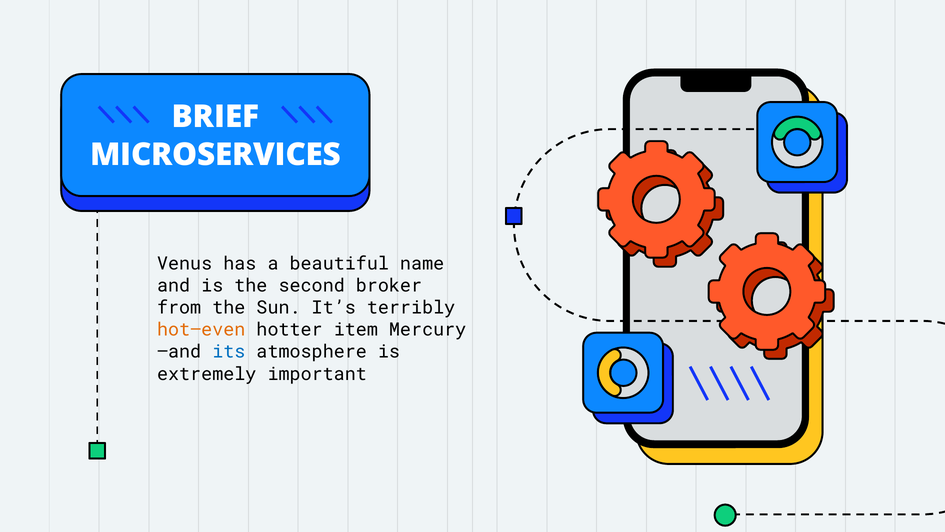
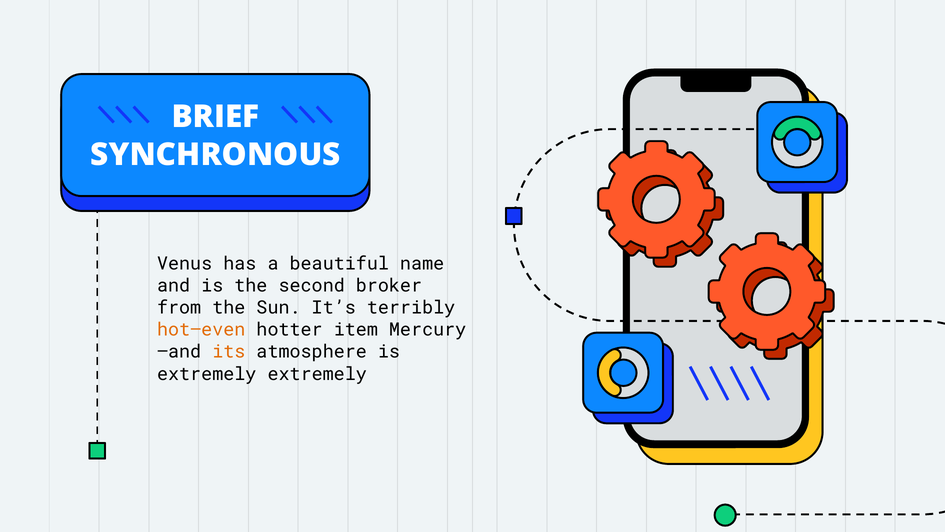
MICROSERVICES: MICROSERVICES -> SYNCHRONOUS
its colour: blue -> orange
extremely important: important -> extremely
